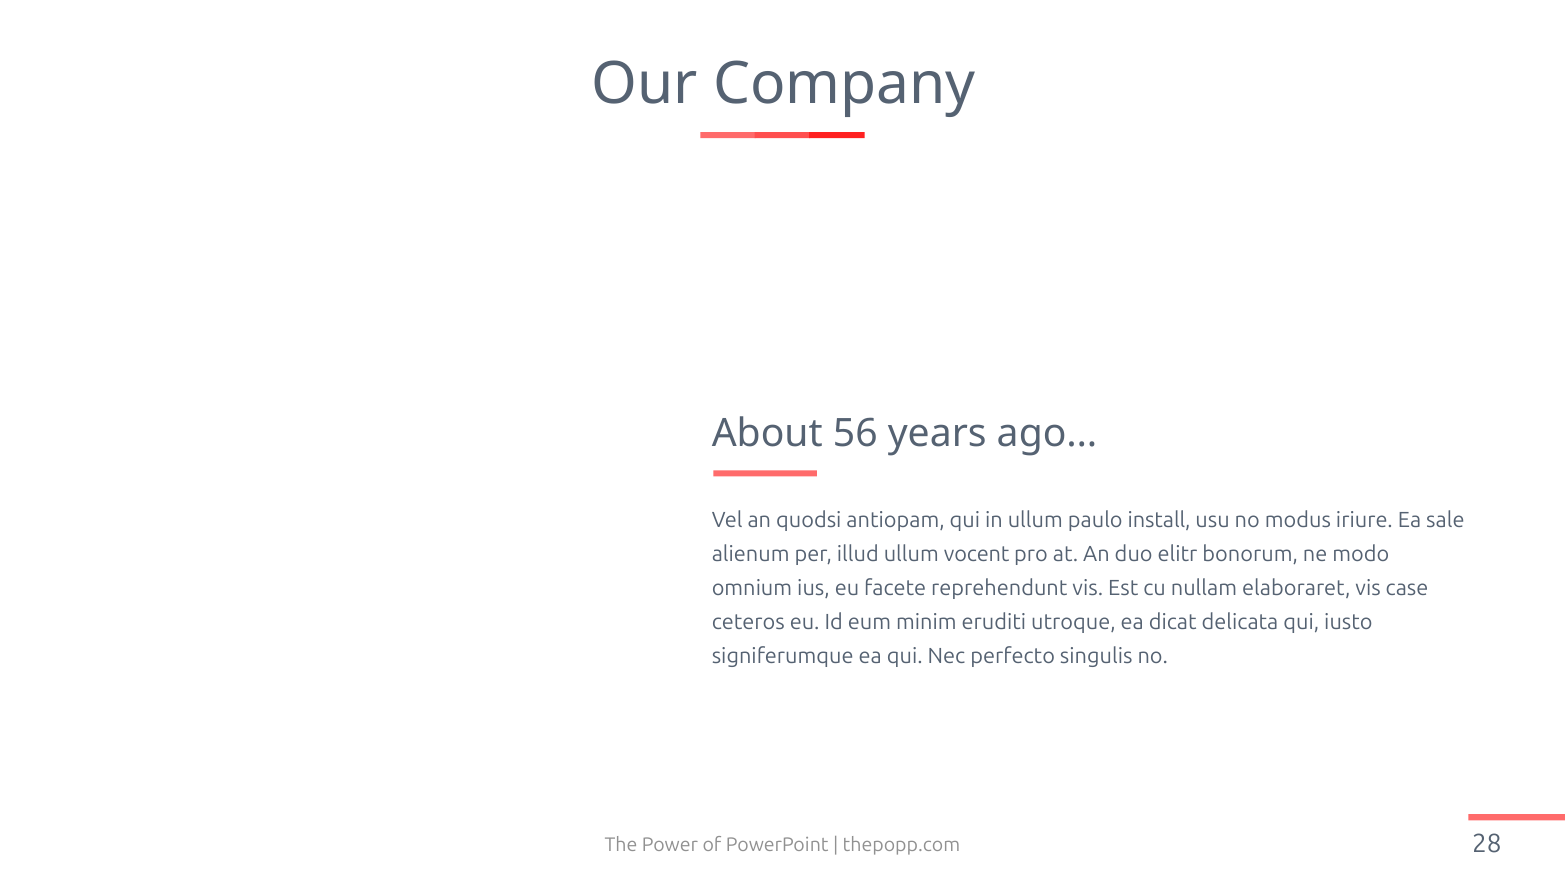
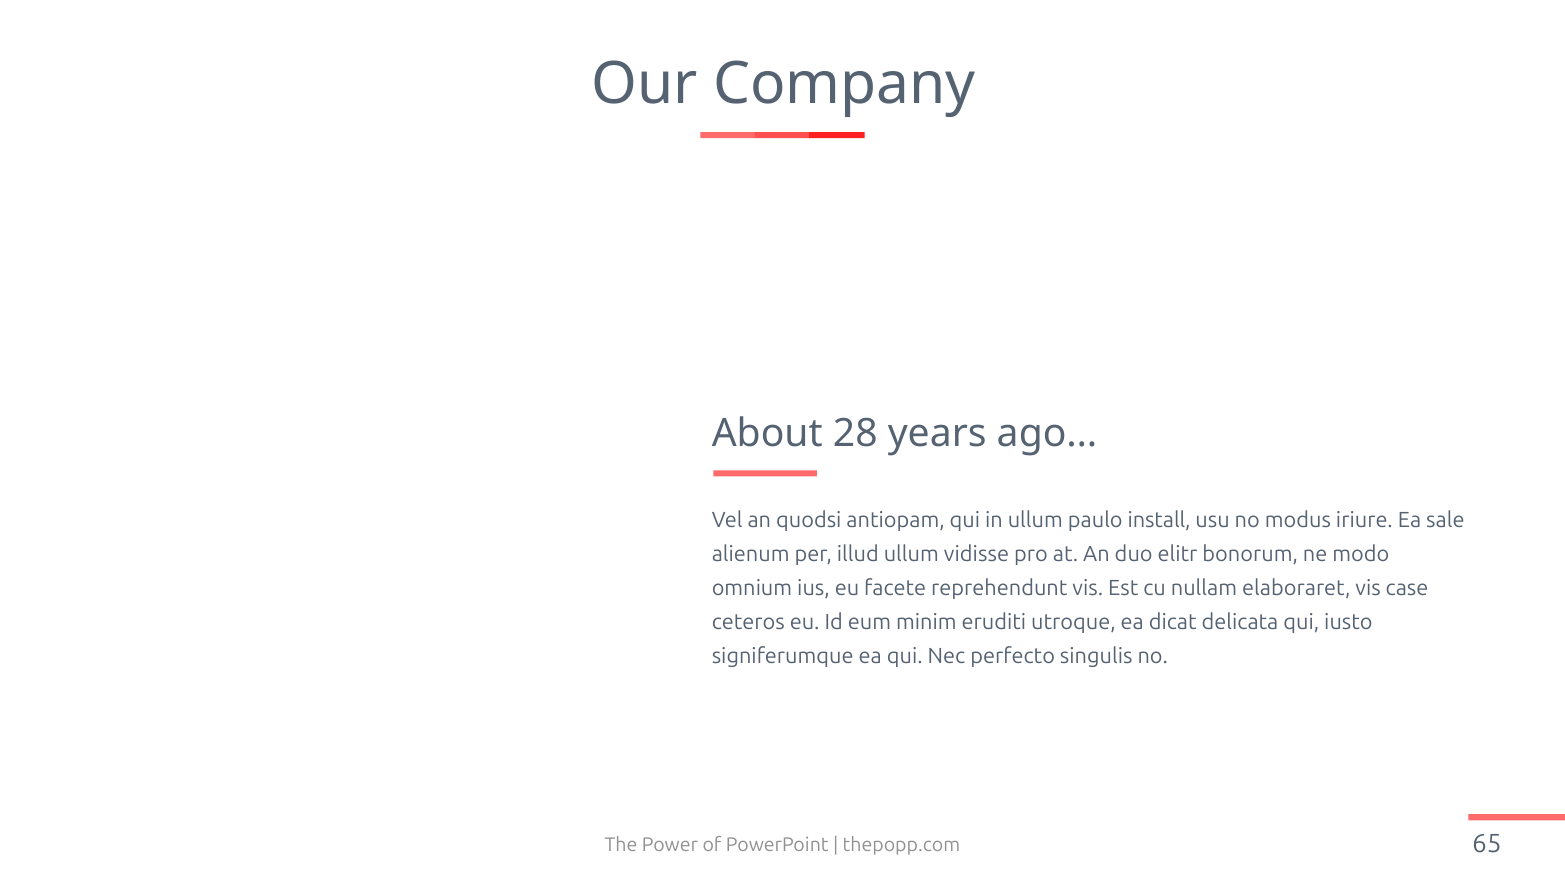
56: 56 -> 28
vocent: vocent -> vidisse
28: 28 -> 65
